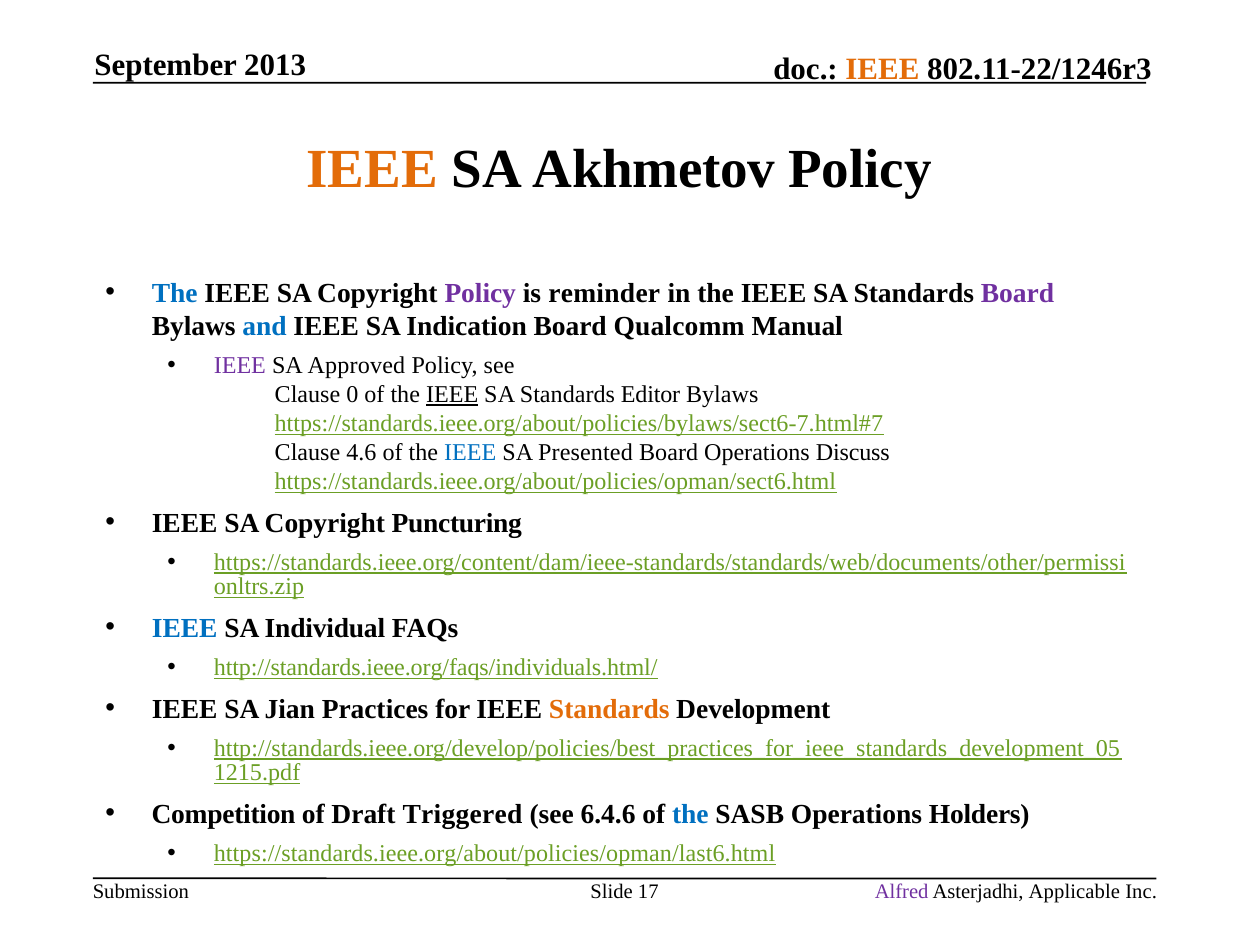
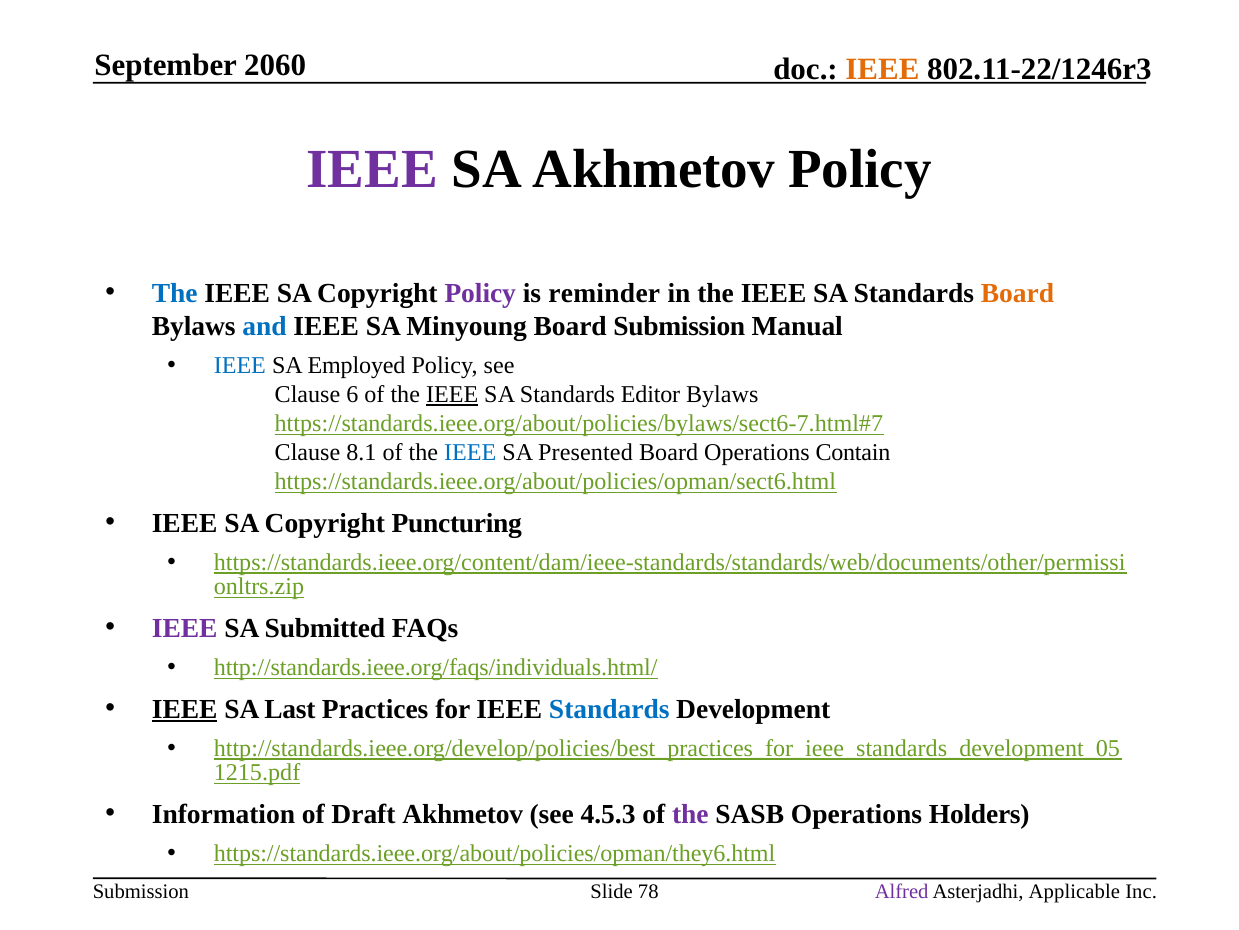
2013: 2013 -> 2060
IEEE at (372, 169) colour: orange -> purple
Board at (1017, 293) colour: purple -> orange
Indication: Indication -> Minyoung
Board Qualcomm: Qualcomm -> Submission
IEEE at (240, 365) colour: purple -> blue
Approved: Approved -> Employed
0: 0 -> 6
4.6: 4.6 -> 8.1
Discuss: Discuss -> Contain
IEEE at (185, 628) colour: blue -> purple
Individual: Individual -> Submitted
IEEE at (185, 709) underline: none -> present
Jian: Jian -> Last
Standards at (609, 709) colour: orange -> blue
Competition: Competition -> Information
Draft Triggered: Triggered -> Akhmetov
6.4.6: 6.4.6 -> 4.5.3
the at (690, 814) colour: blue -> purple
https://standards.ieee.org/about/policies/opman/last6.html: https://standards.ieee.org/about/policies/opman/last6.html -> https://standards.ieee.org/about/policies/opman/they6.html
17: 17 -> 78
